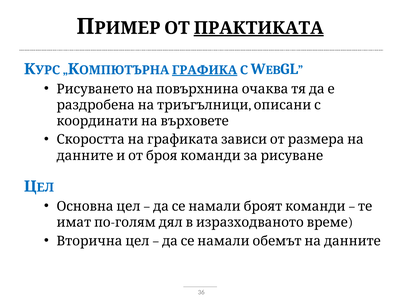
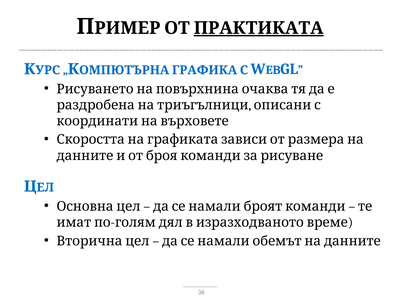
ГРАФИКА underline: present -> none
